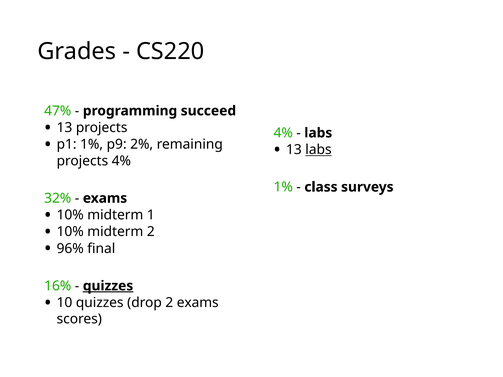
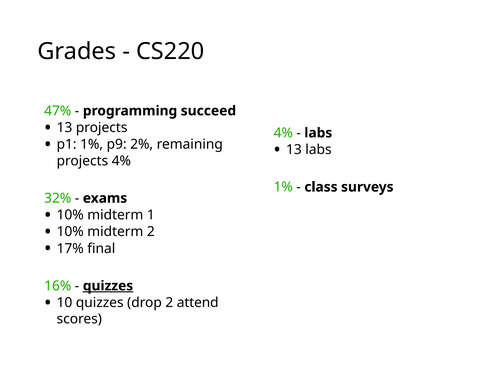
labs at (318, 150) underline: present -> none
96%: 96% -> 17%
2 exams: exams -> attend
